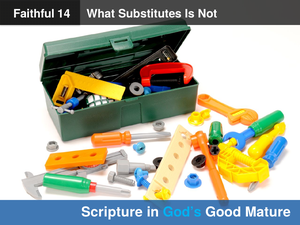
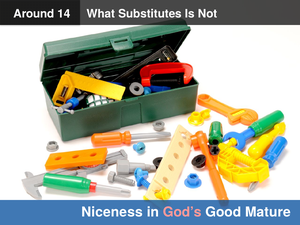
Faithful: Faithful -> Around
Scripture: Scripture -> Niceness
God’s colour: light blue -> pink
